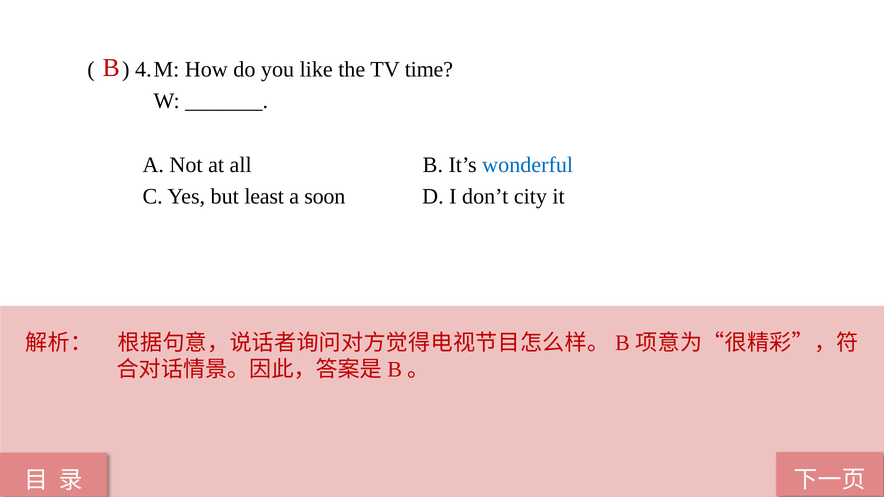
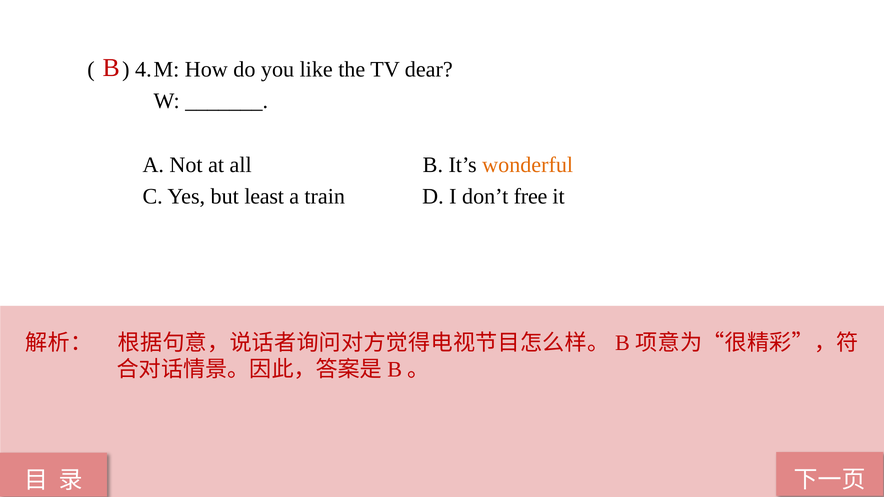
time: time -> dear
wonderful colour: blue -> orange
soon: soon -> train
city: city -> free
